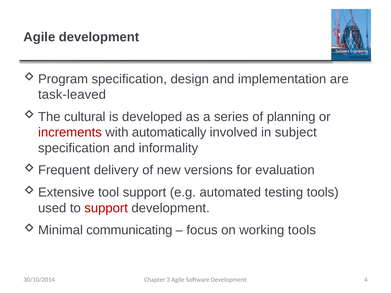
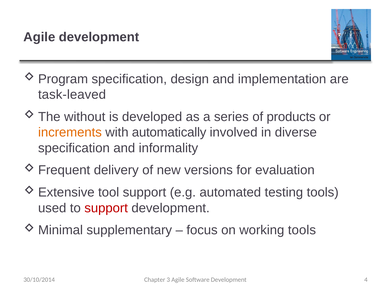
cultural: cultural -> without
planning: planning -> products
increments colour: red -> orange
subject: subject -> diverse
communicating: communicating -> supplementary
